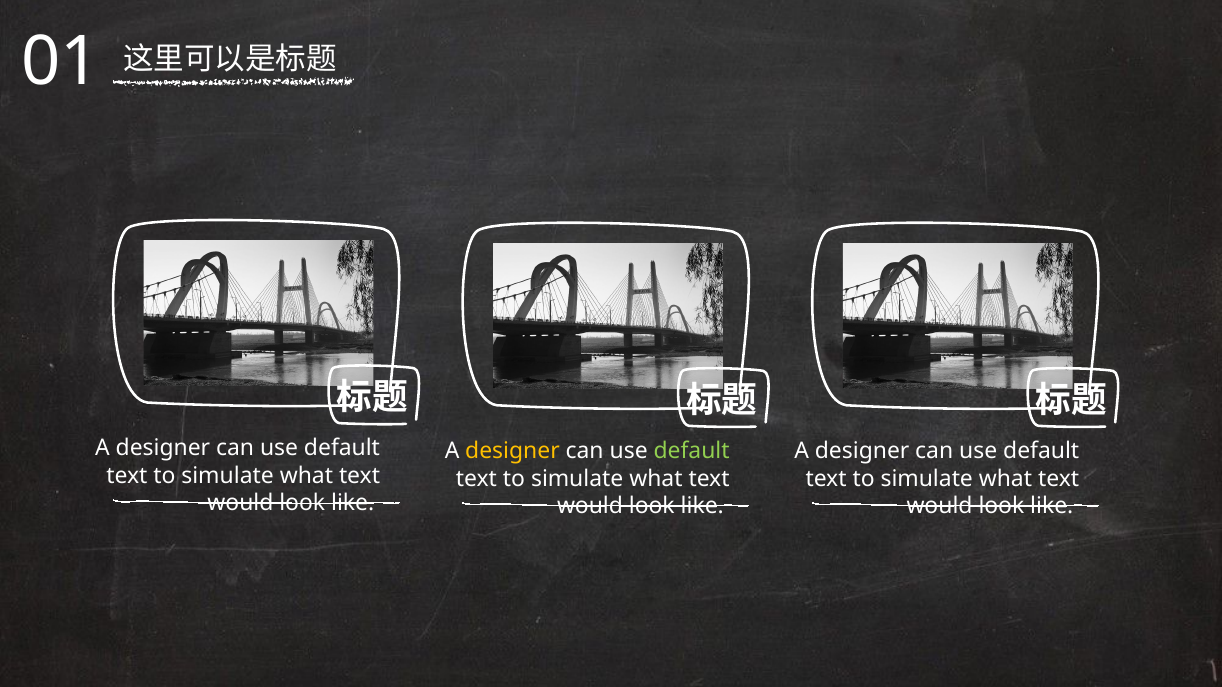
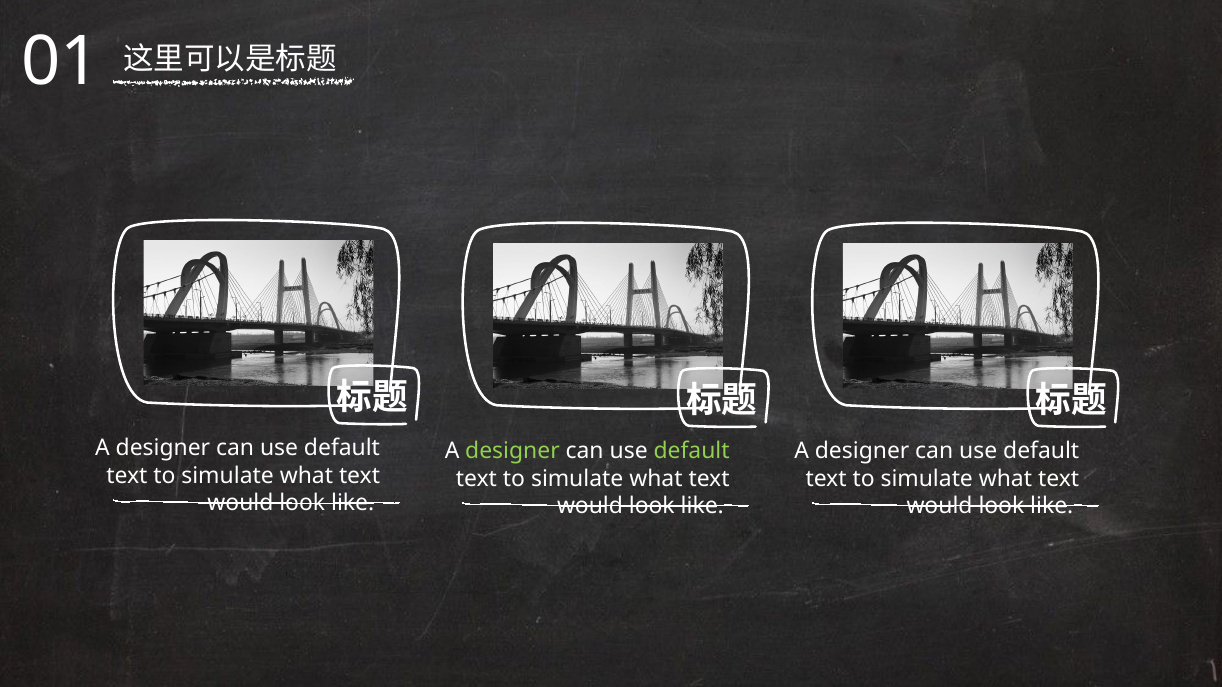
designer at (512, 451) colour: yellow -> light green
